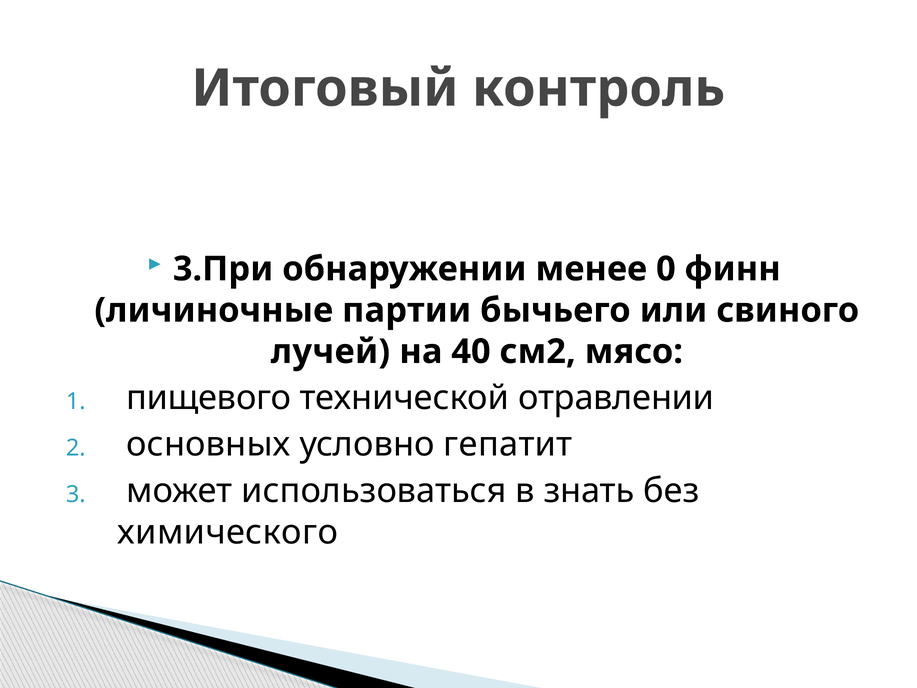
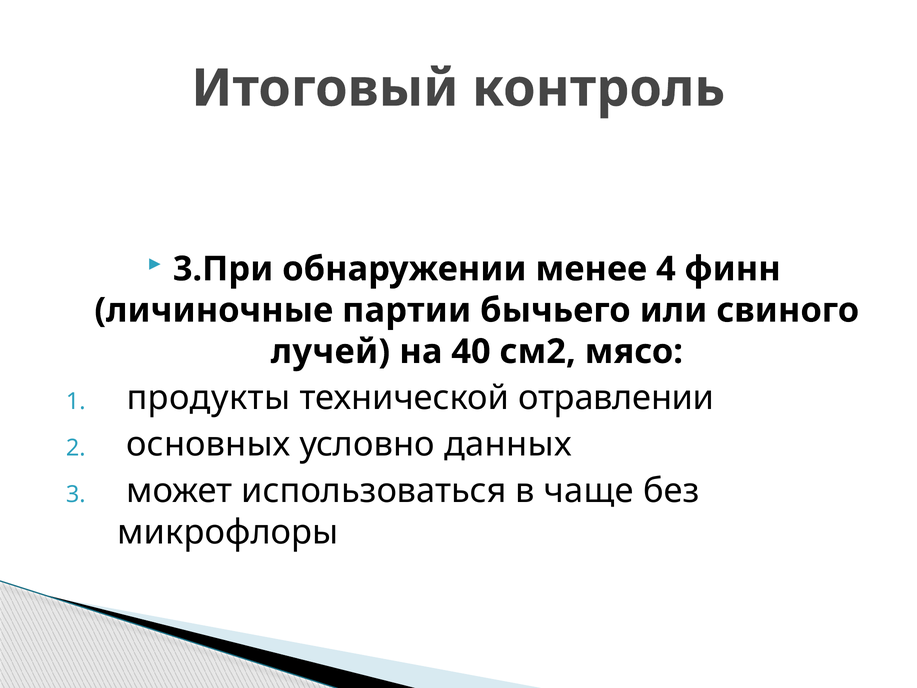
0: 0 -> 4
пищевого: пищевого -> продукты
гепатит: гепатит -> данных
знать: знать -> чаще
химического: химического -> микрофлоры
